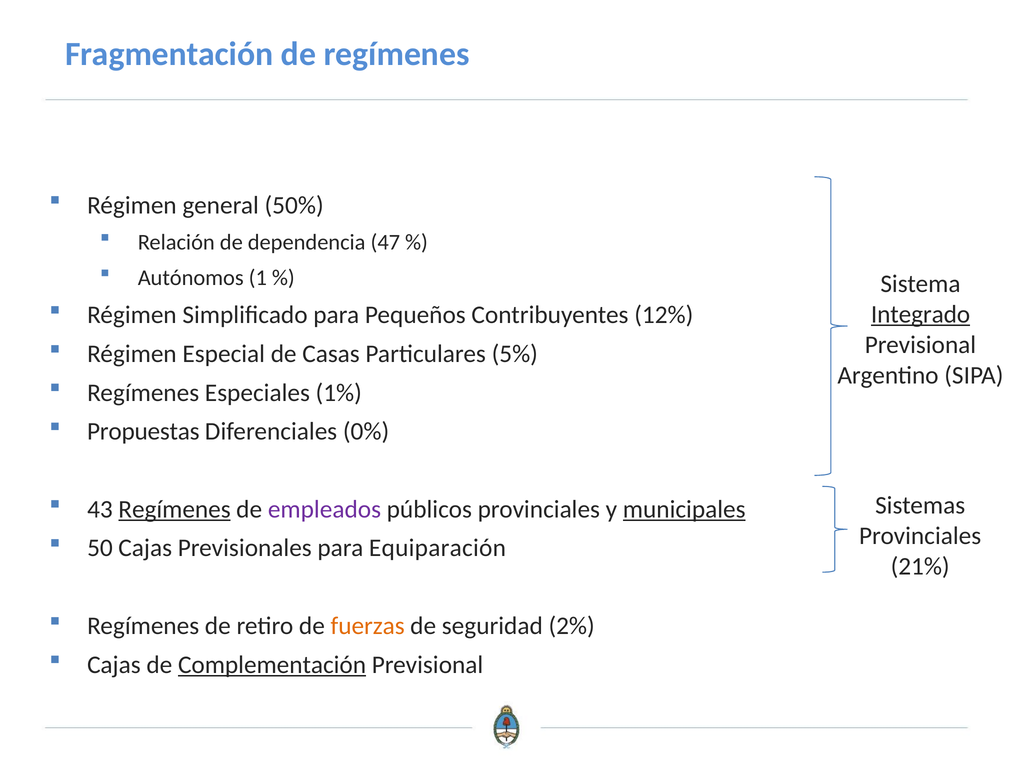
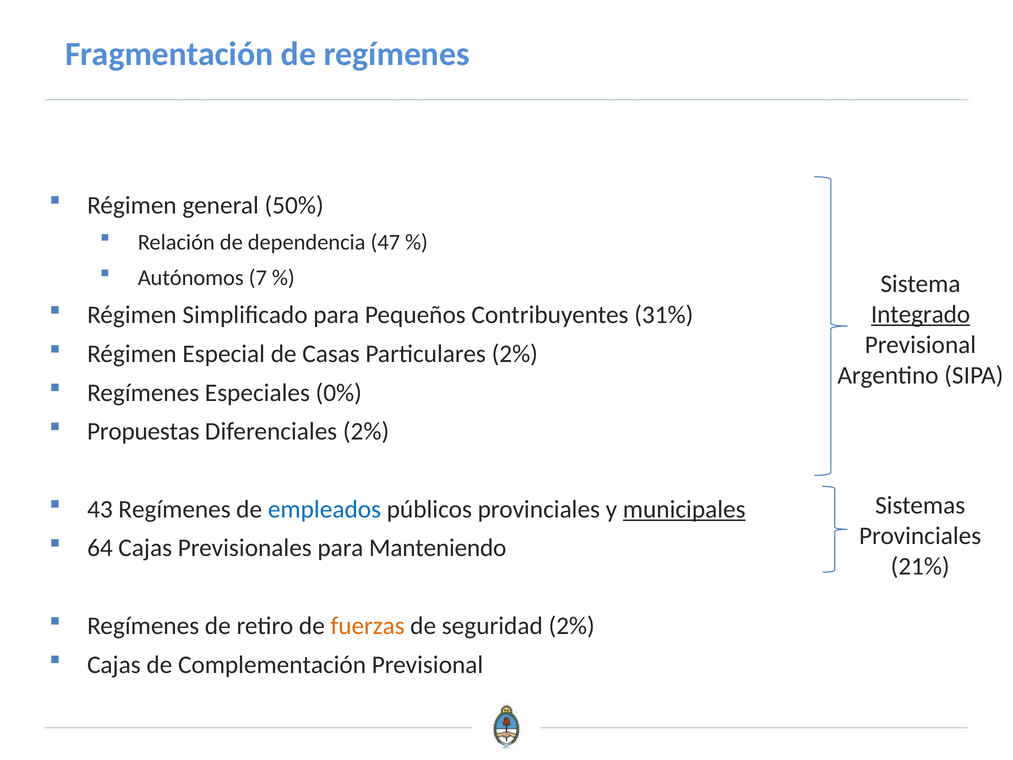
1: 1 -> 7
12%: 12% -> 31%
Particulares 5%: 5% -> 2%
1%: 1% -> 0%
Diferenciales 0%: 0% -> 2%
Regímenes at (175, 509) underline: present -> none
empleados colour: purple -> blue
50: 50 -> 64
Equiparación: Equiparación -> Manteniendo
Complementación underline: present -> none
